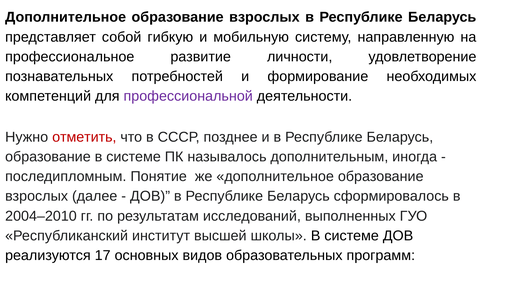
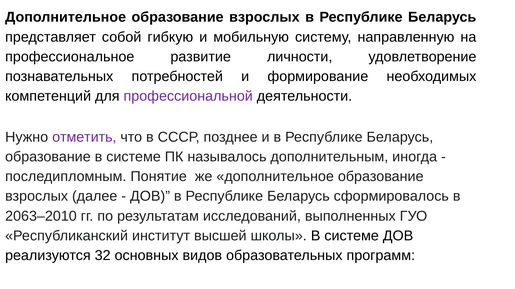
отметить colour: red -> purple
2004–2010: 2004–2010 -> 2063–2010
17: 17 -> 32
